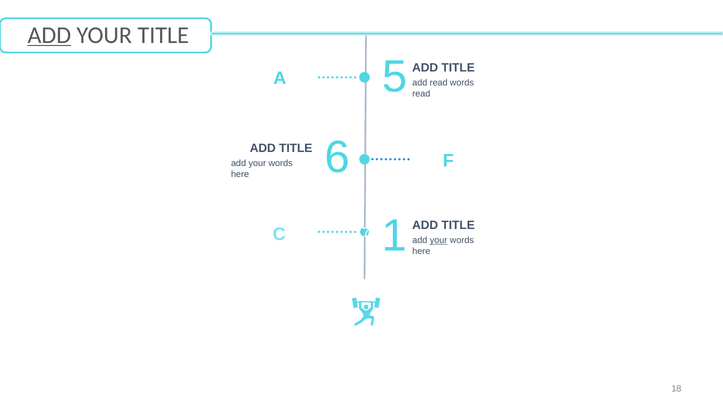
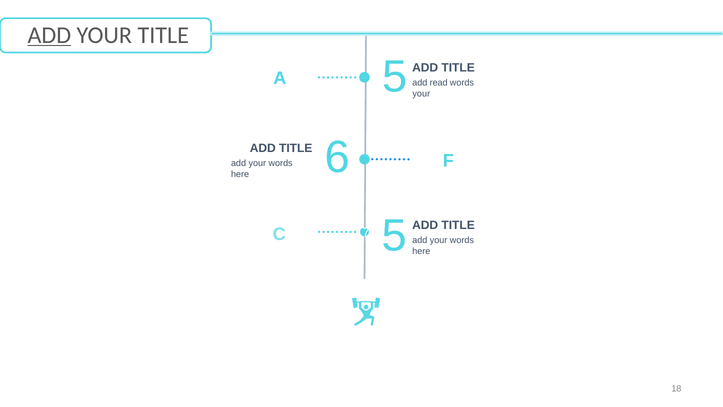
read at (421, 94): read -> your
C 1: 1 -> 5
your at (439, 240) underline: present -> none
